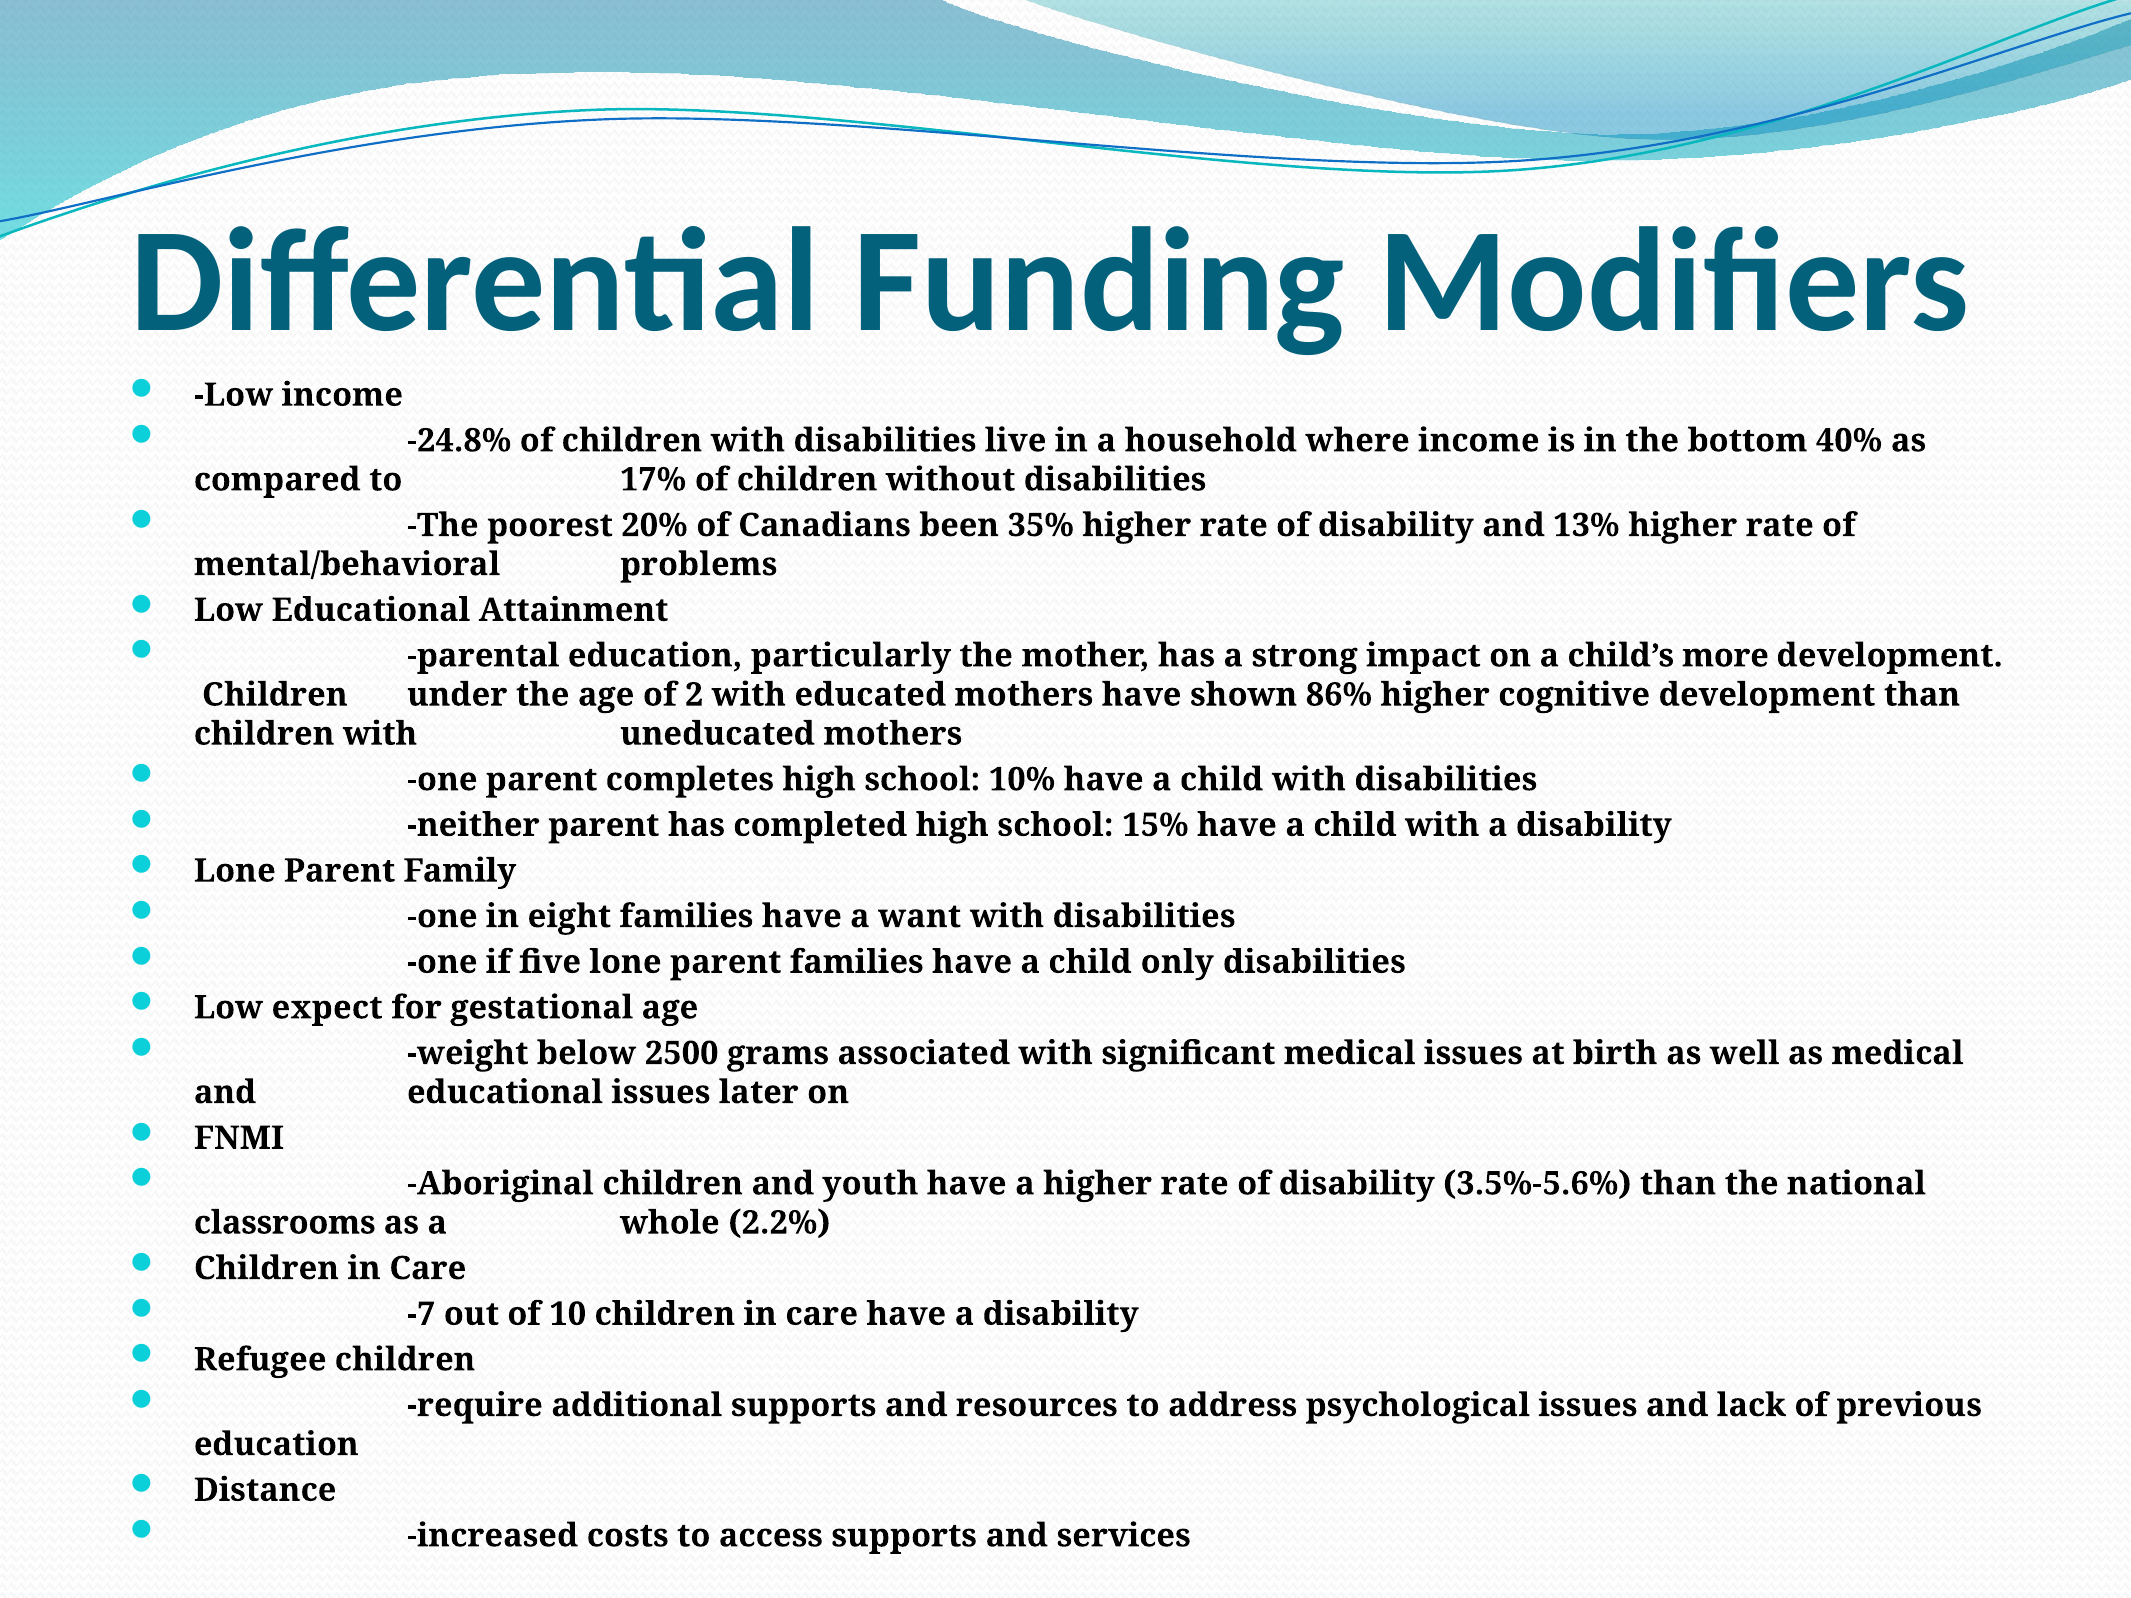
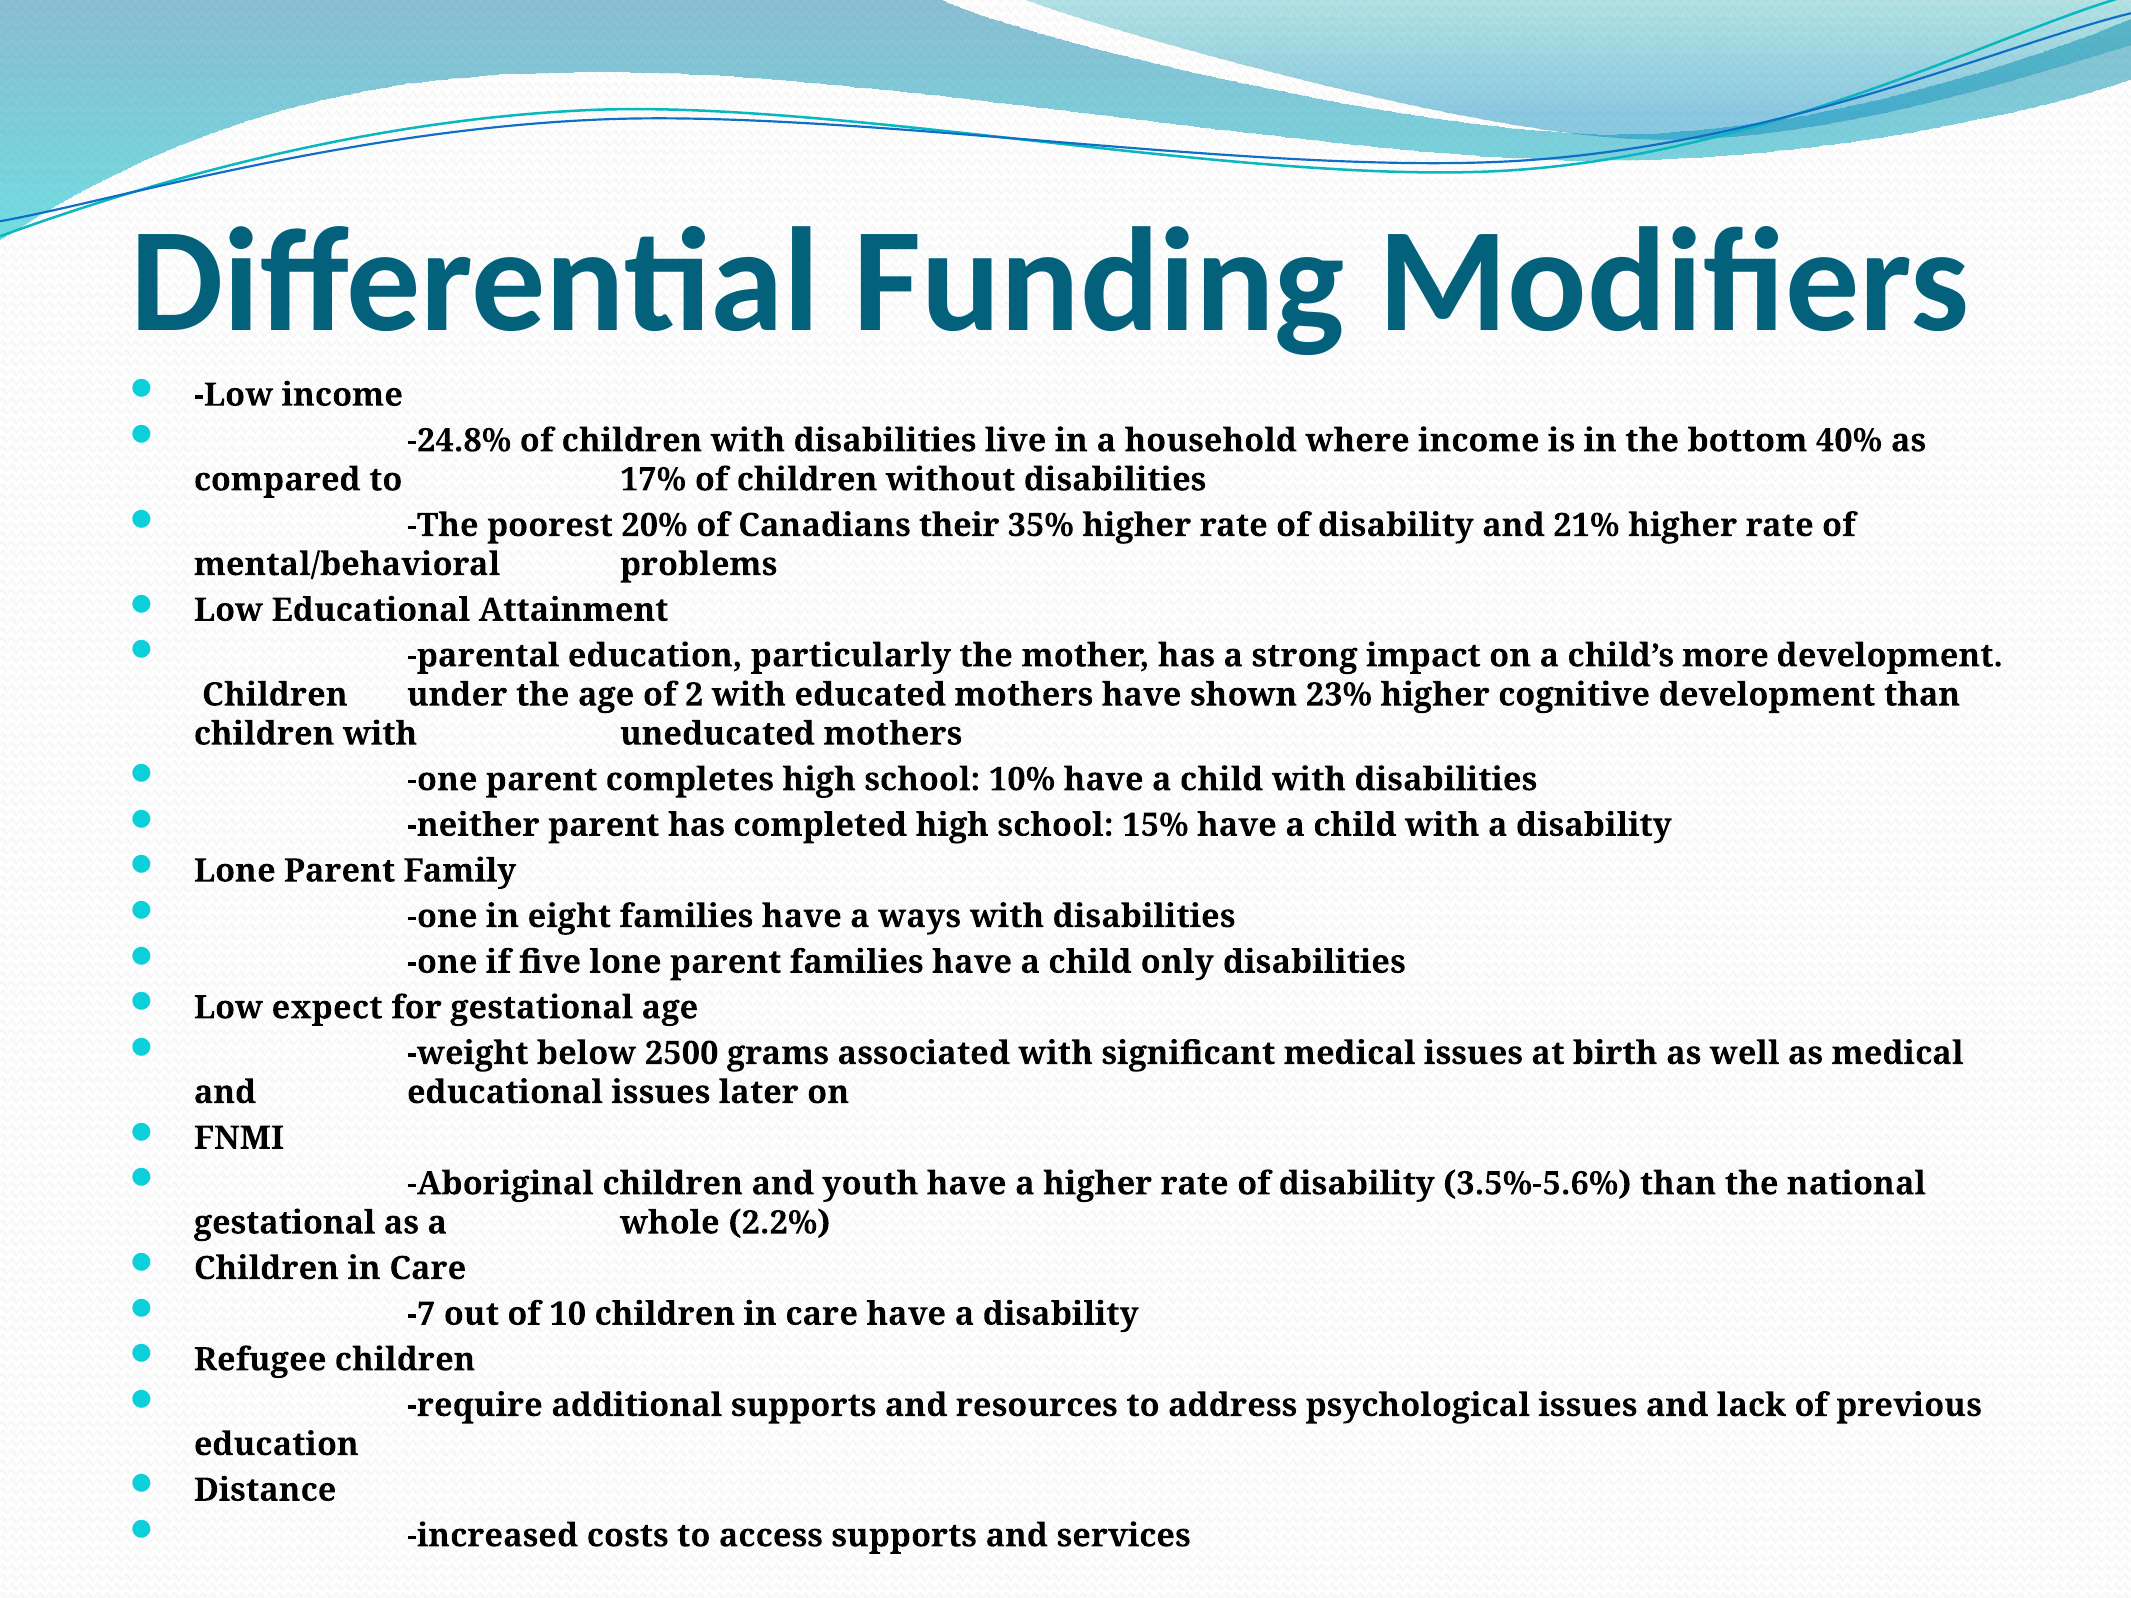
been: been -> their
13%: 13% -> 21%
86%: 86% -> 23%
want: want -> ways
classrooms at (285, 1223): classrooms -> gestational
